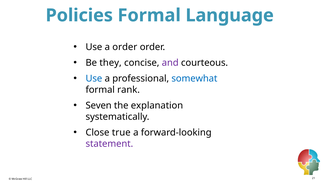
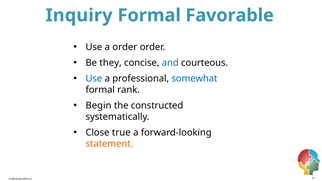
Policies: Policies -> Inquiry
Language: Language -> Favorable
and colour: purple -> blue
Seven: Seven -> Begin
explanation: explanation -> constructed
statement colour: purple -> orange
